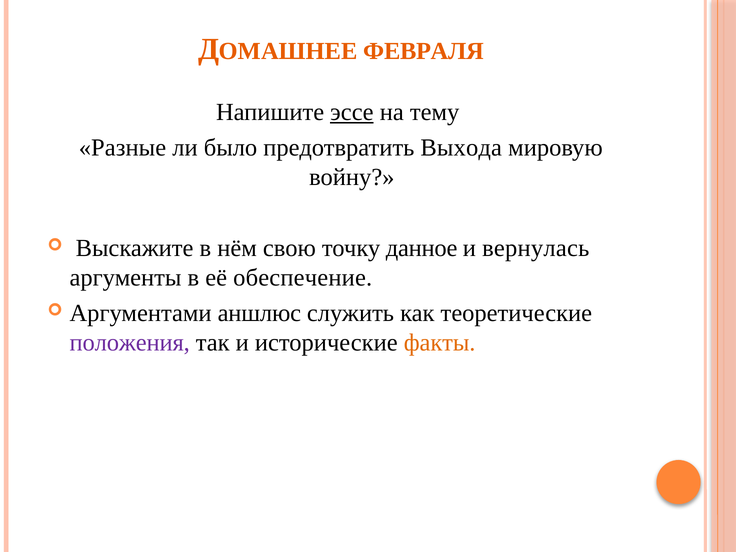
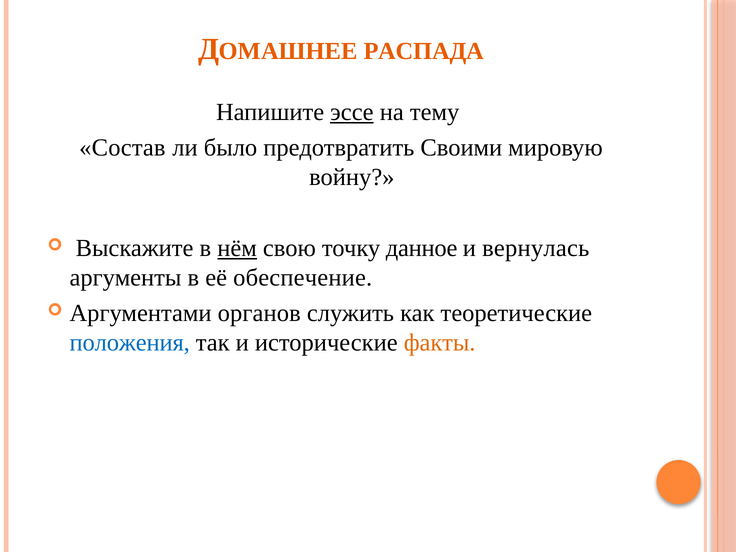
ФЕВРАЛЯ: ФЕВРАЛЯ -> РАСПАДА
Разные: Разные -> Состав
Выхода: Выхода -> Своими
нём underline: none -> present
аншлюс: аншлюс -> органов
положения colour: purple -> blue
